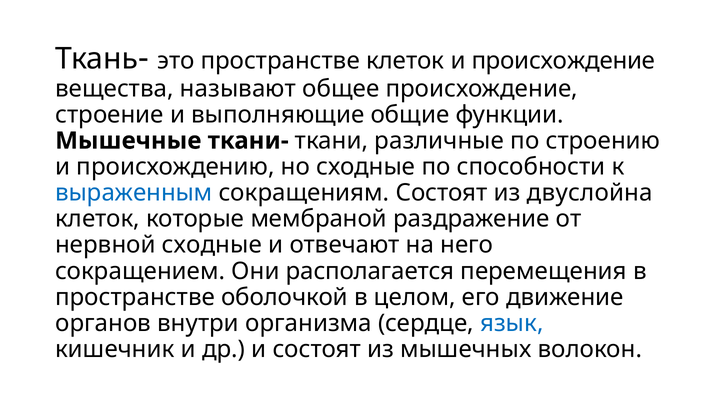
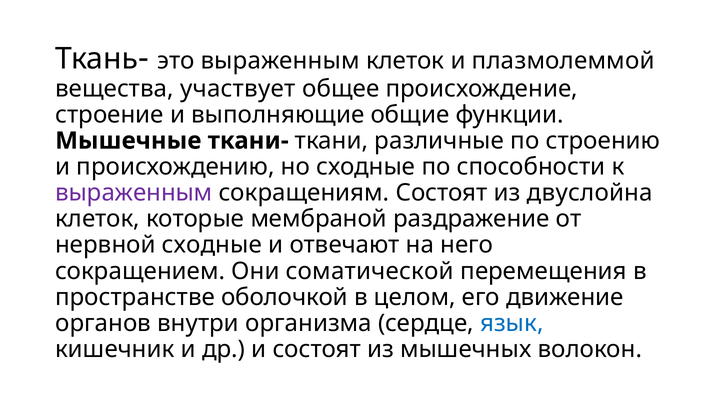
это пространстве: пространстве -> выраженным
и происхождение: происхождение -> плазмолеммой
называют: называют -> участвует
выраженным at (134, 193) colour: blue -> purple
располагается: располагается -> соматической
